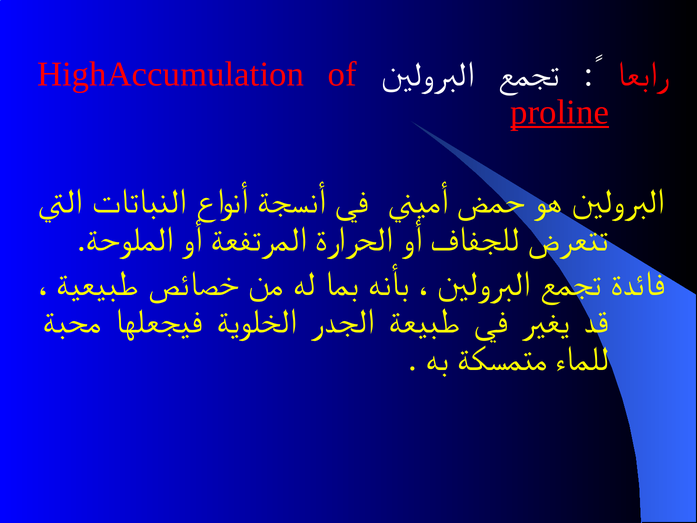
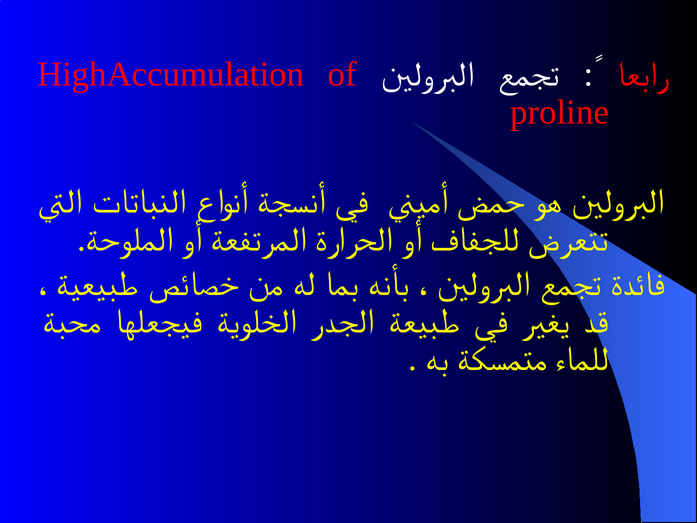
proline underline: present -> none
